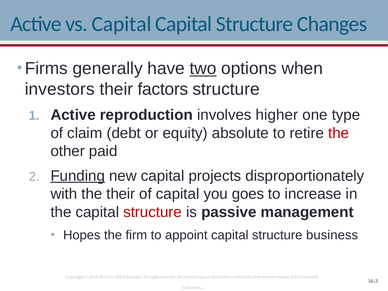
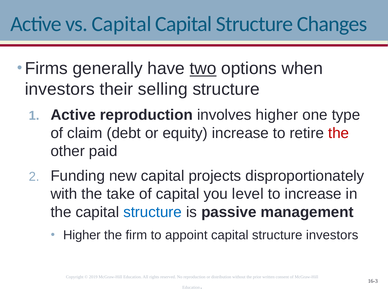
factors: factors -> selling
equity absolute: absolute -> increase
Funding underline: present -> none
the their: their -> take
goes: goes -> level
structure at (153, 212) colour: red -> blue
Hopes at (82, 235): Hopes -> Higher
structure business: business -> investors
